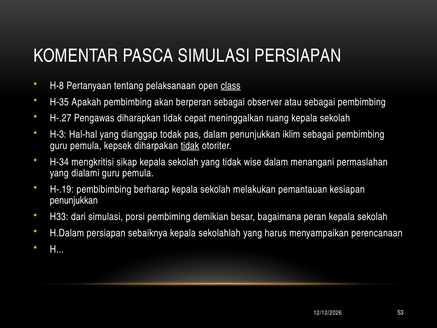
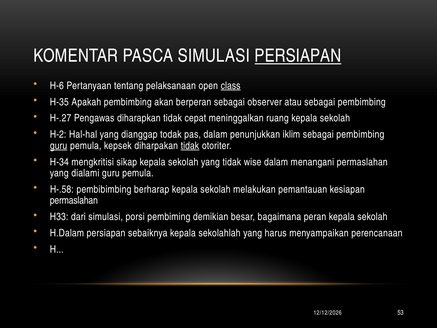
PERSIAPAN at (298, 56) underline: none -> present
H-8: H-8 -> H-6
H-3: H-3 -> H-2
guru at (59, 146) underline: none -> present
H-.19: H-.19 -> H-.58
penunjukkan at (74, 200): penunjukkan -> permaslahan
